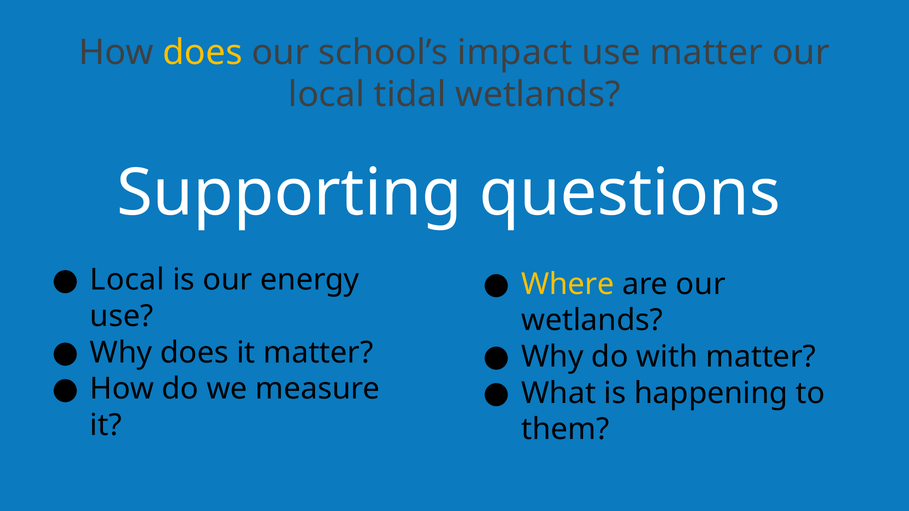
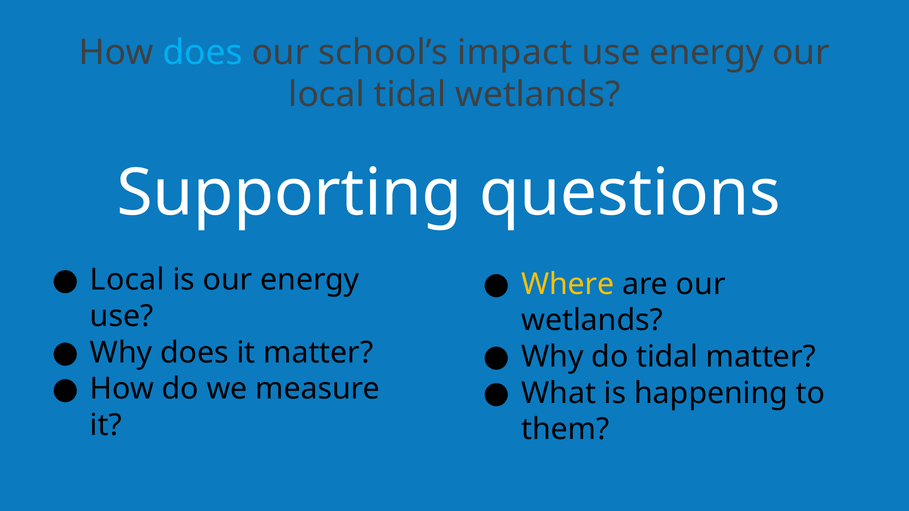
does at (202, 52) colour: yellow -> light blue
use matter: matter -> energy
do with: with -> tidal
